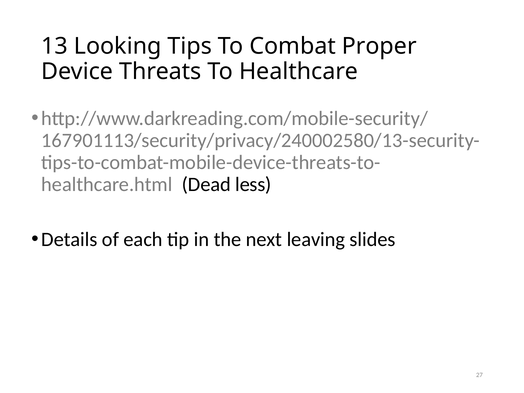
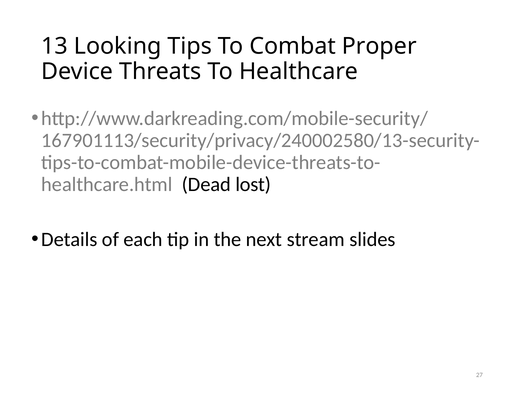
less: less -> lost
leaving: leaving -> stream
